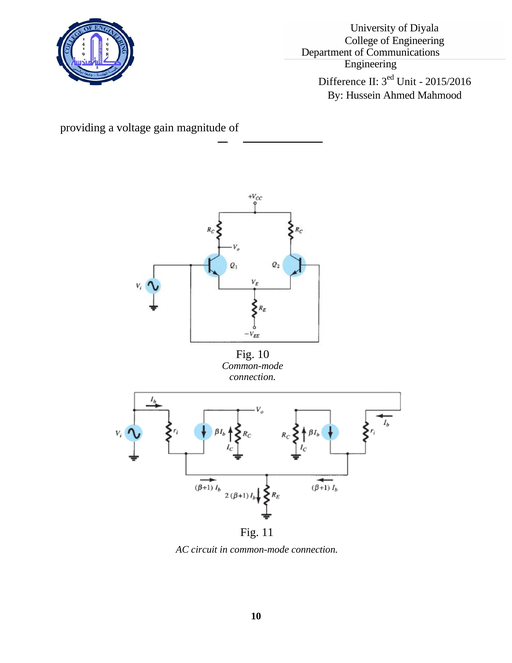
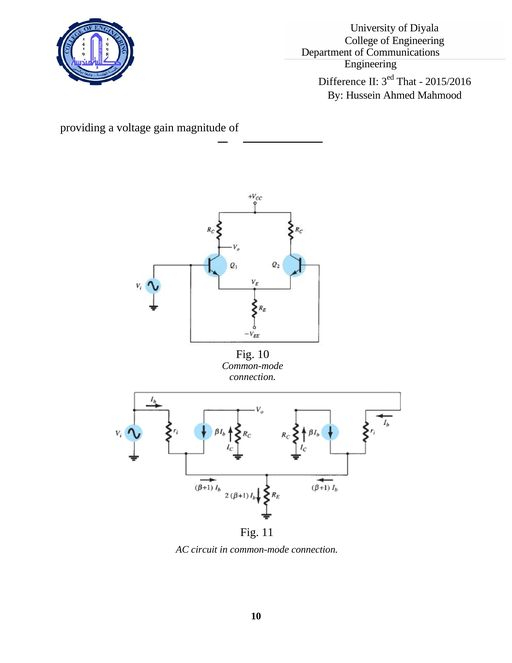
Unit: Unit -> That
